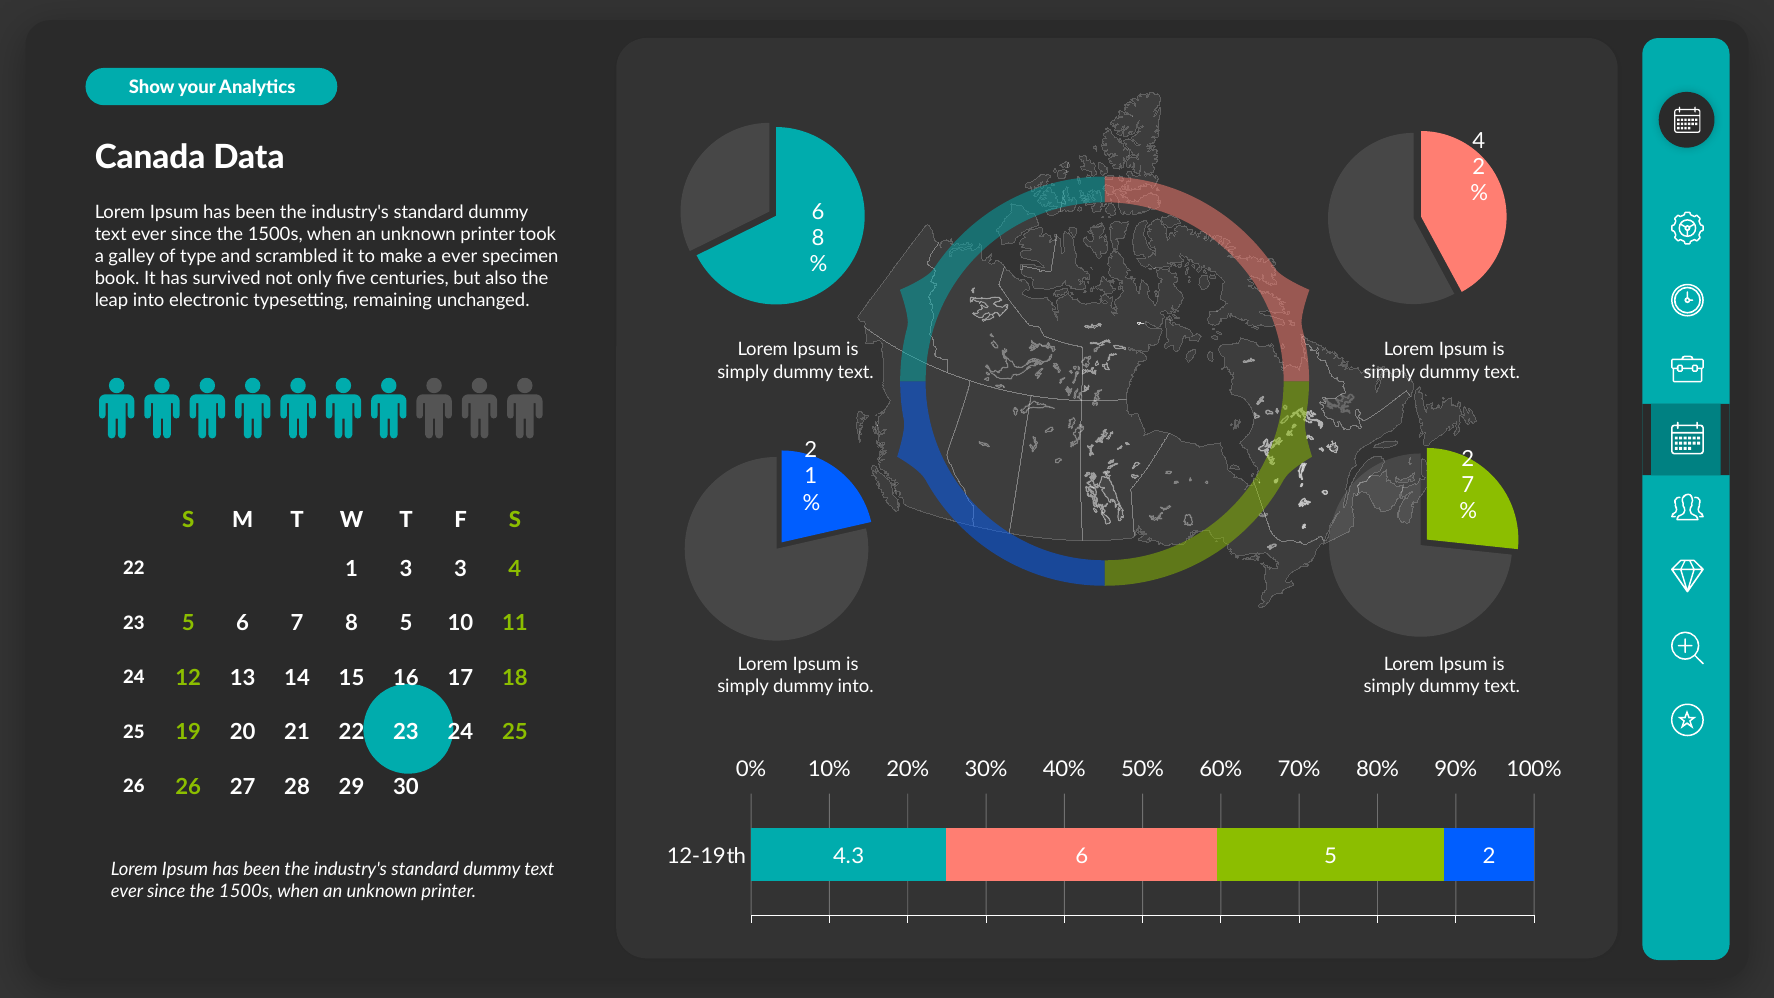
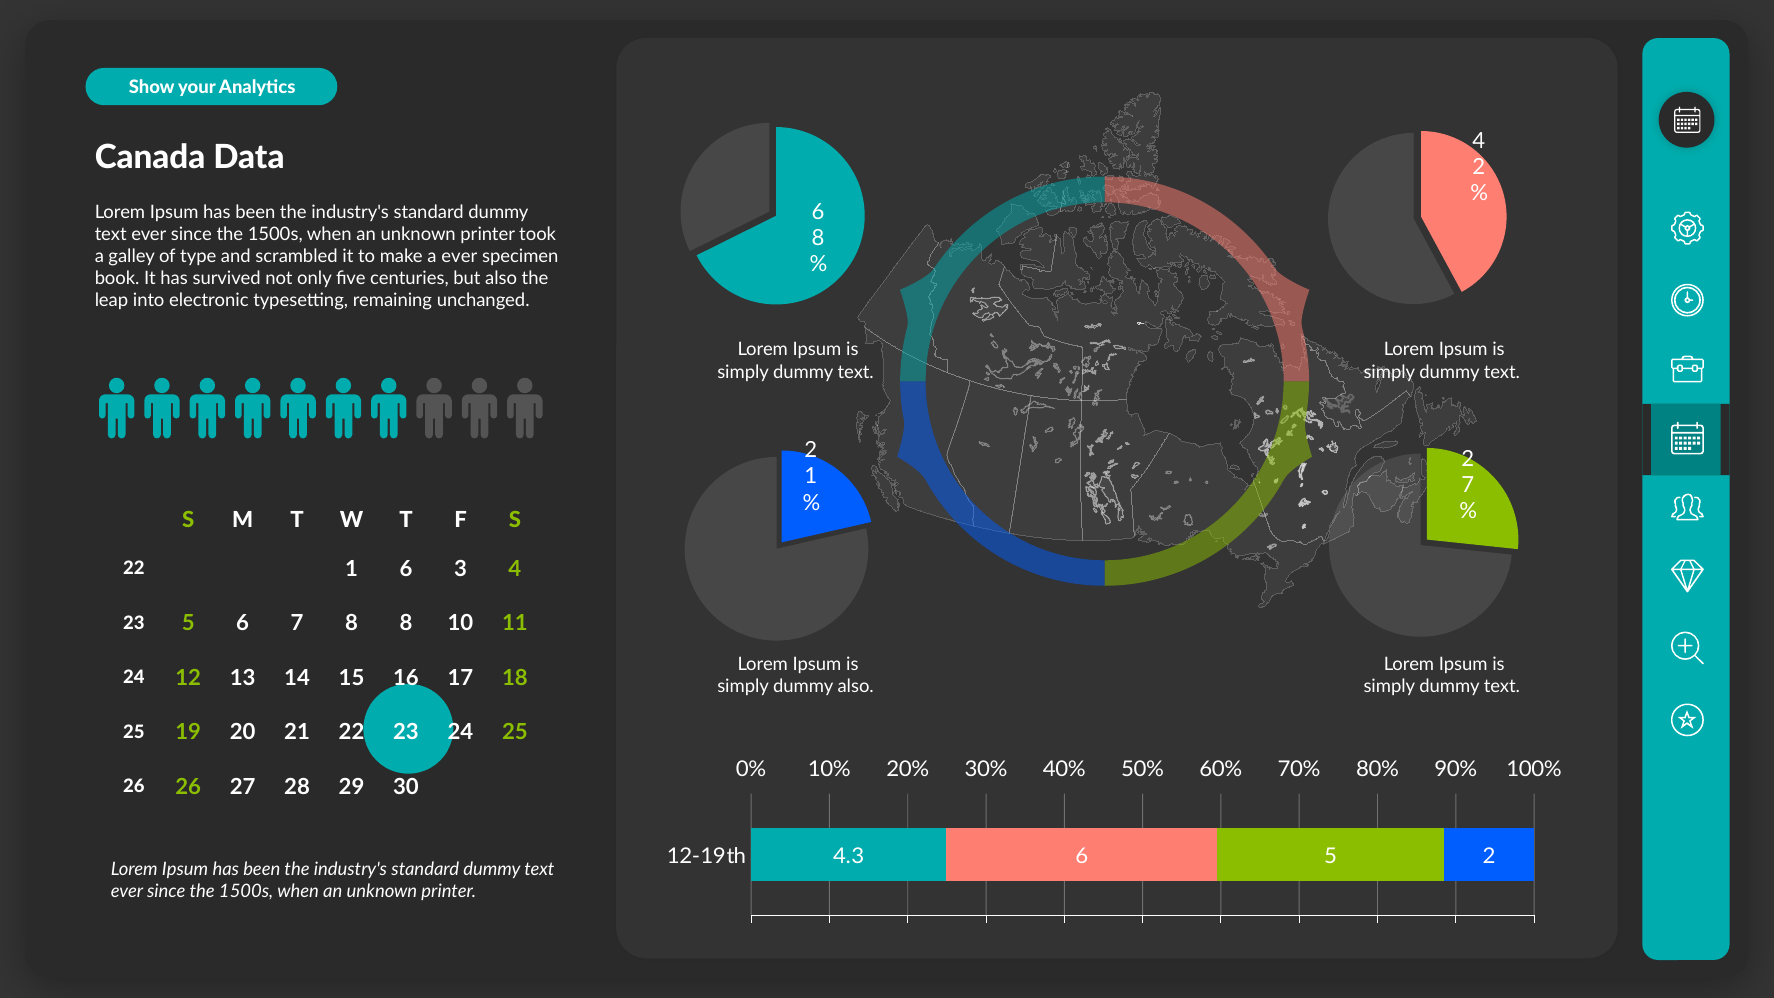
1 3: 3 -> 6
8 5: 5 -> 8
dummy into: into -> also
